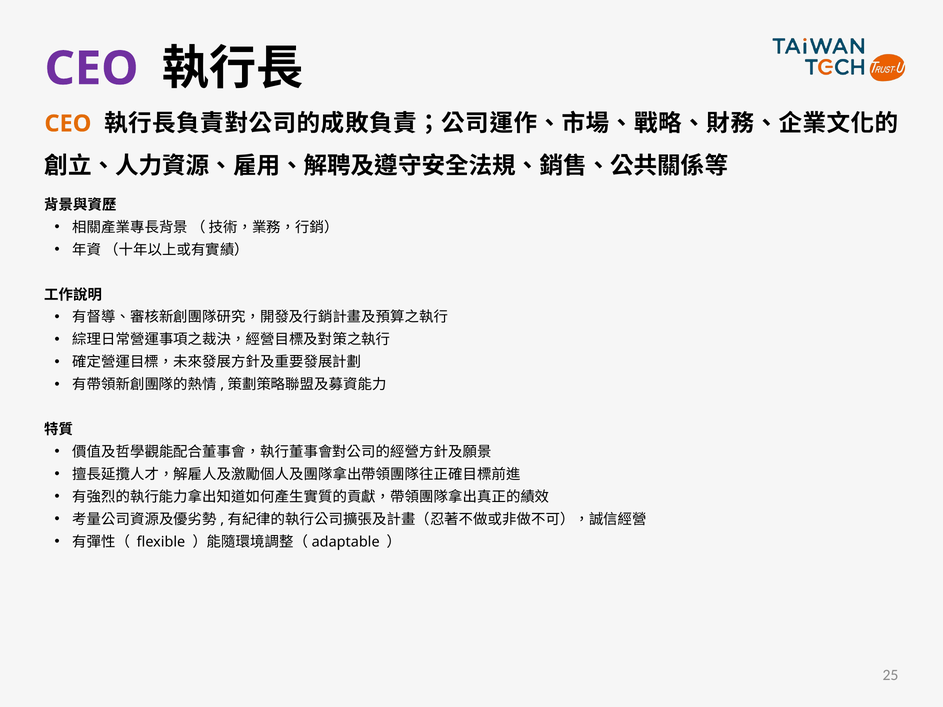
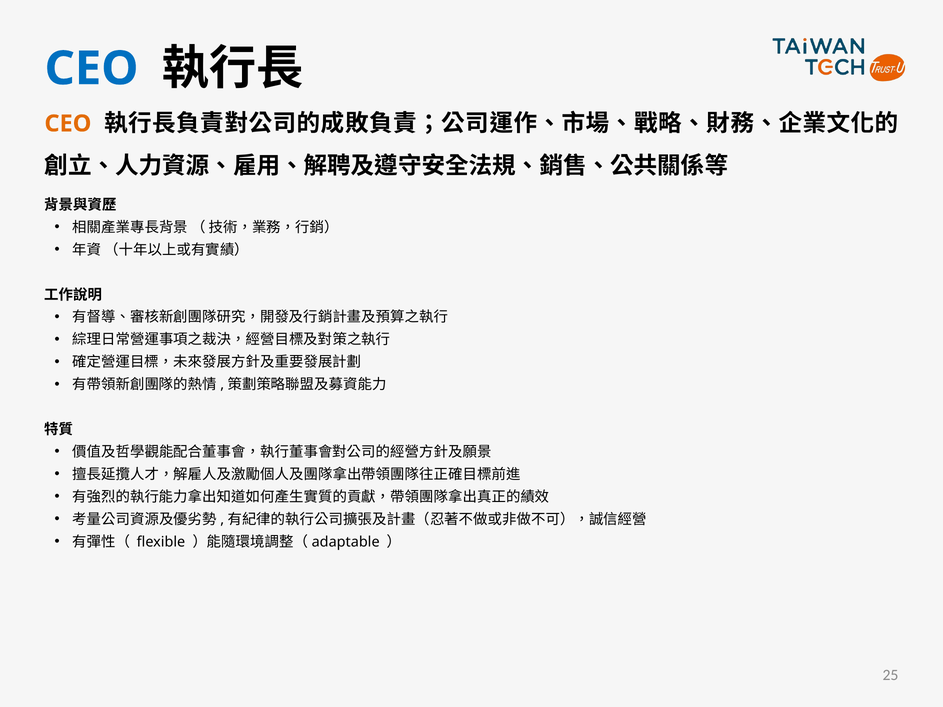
CEO at (92, 69) colour: purple -> blue
